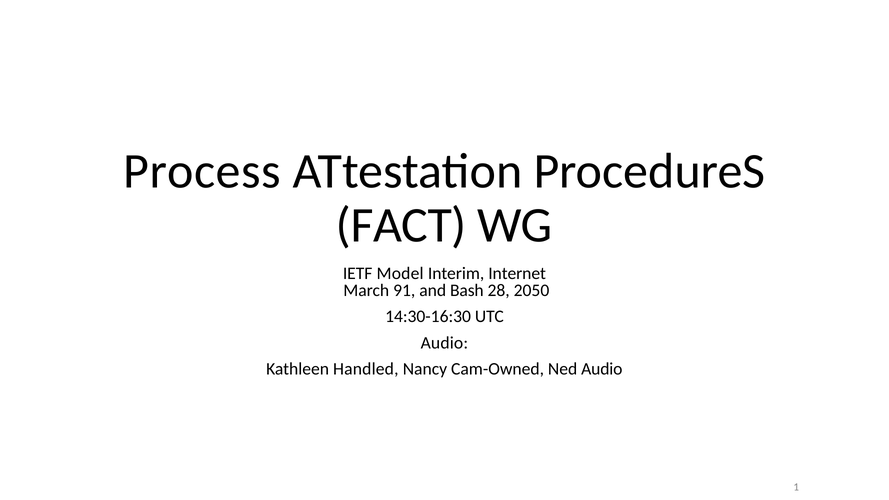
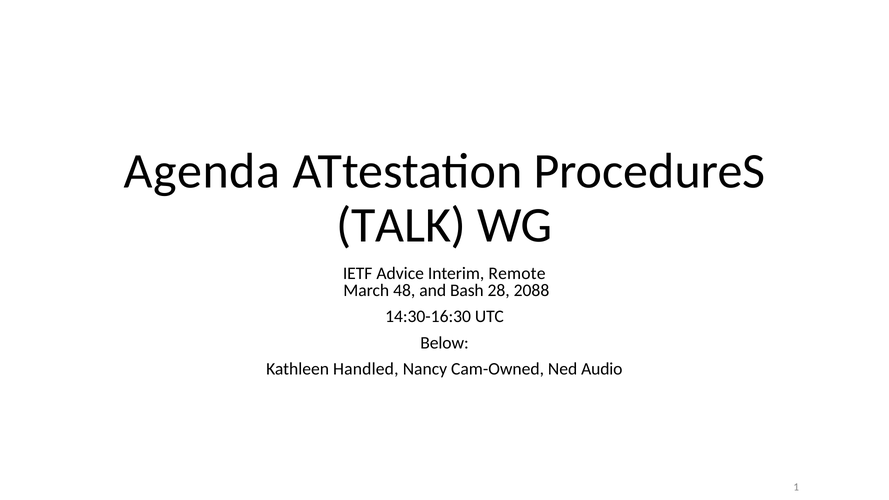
Process: Process -> Agenda
FACT: FACT -> TALK
Model: Model -> Advice
Internet: Internet -> Remote
91: 91 -> 48
2050: 2050 -> 2088
Audio at (444, 343): Audio -> Below
